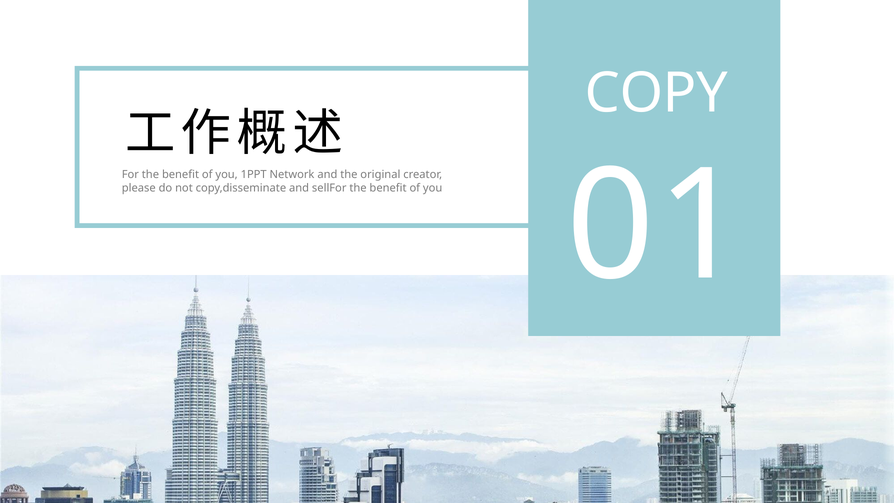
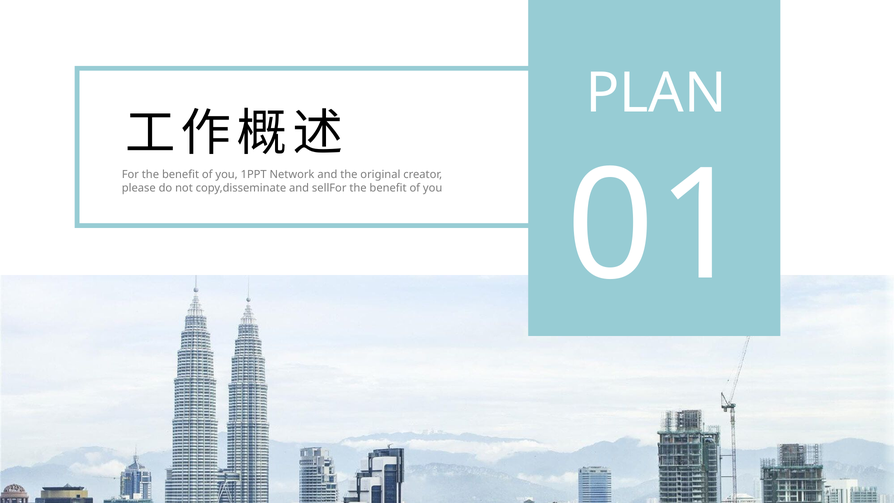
COPY: COPY -> PLAN
